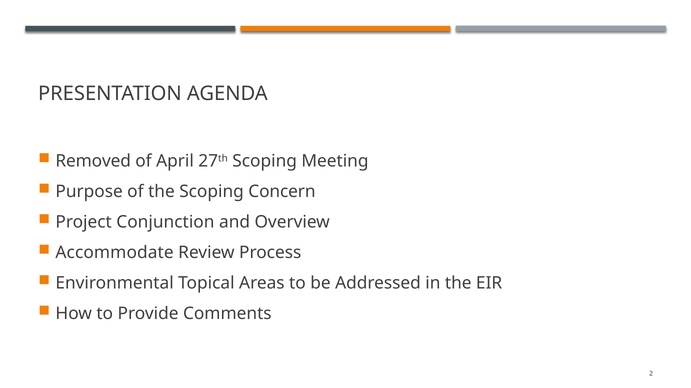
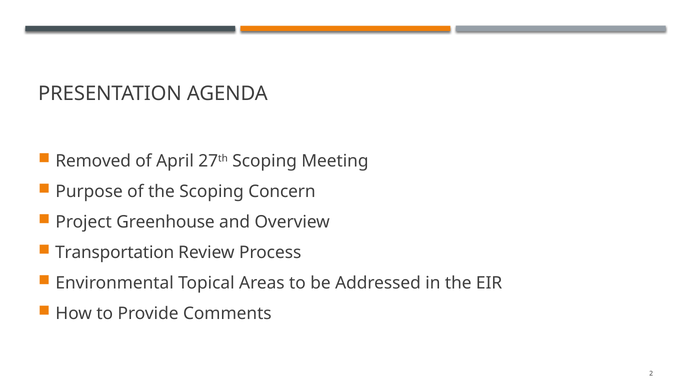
Conjunction: Conjunction -> Greenhouse
Accommodate: Accommodate -> Transportation
